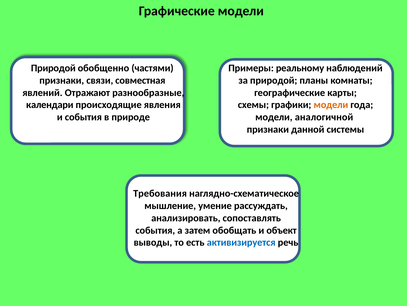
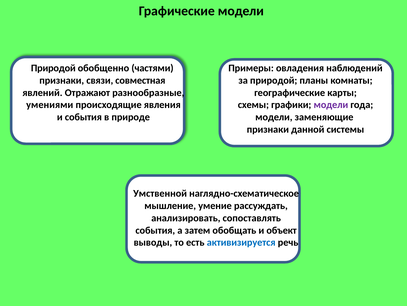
реальному: реальному -> овладения
календари: календари -> умениями
модели at (331, 105) colour: orange -> purple
аналогичной: аналогичной -> заменяющие
Требования: Требования -> Умственной
